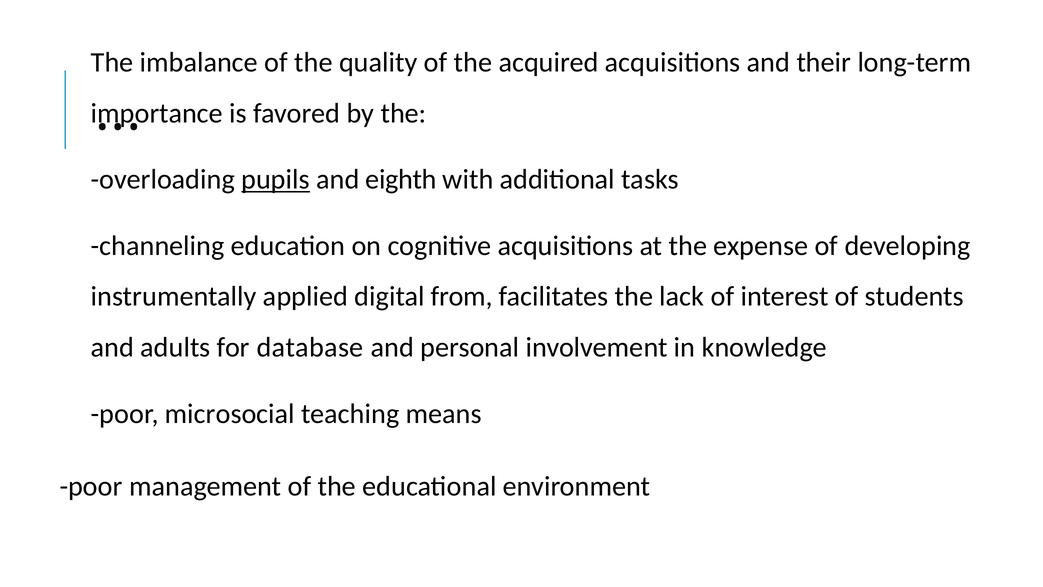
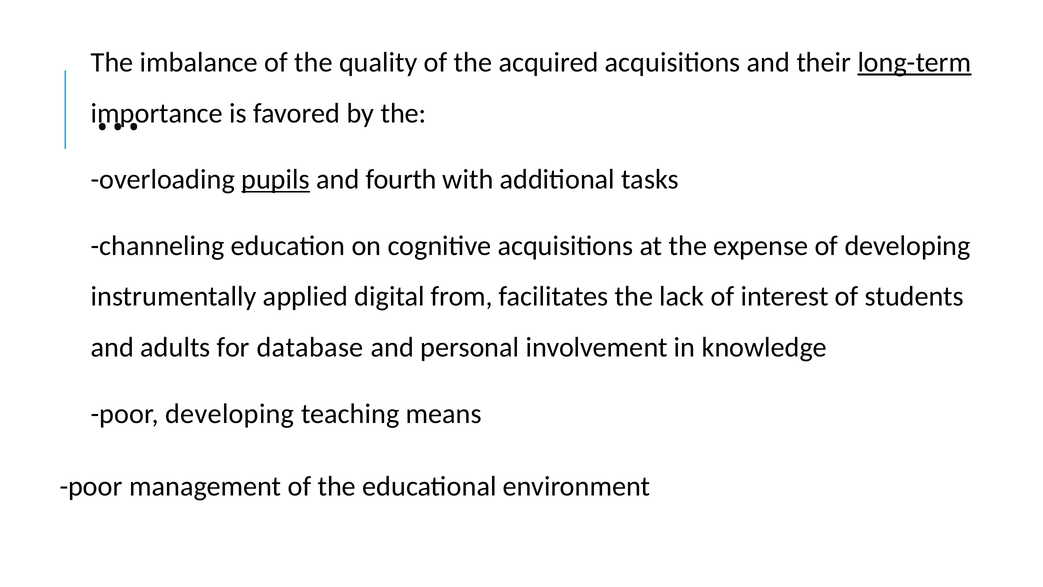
long-term underline: none -> present
eighth: eighth -> fourth
poor microsocial: microsocial -> developing
